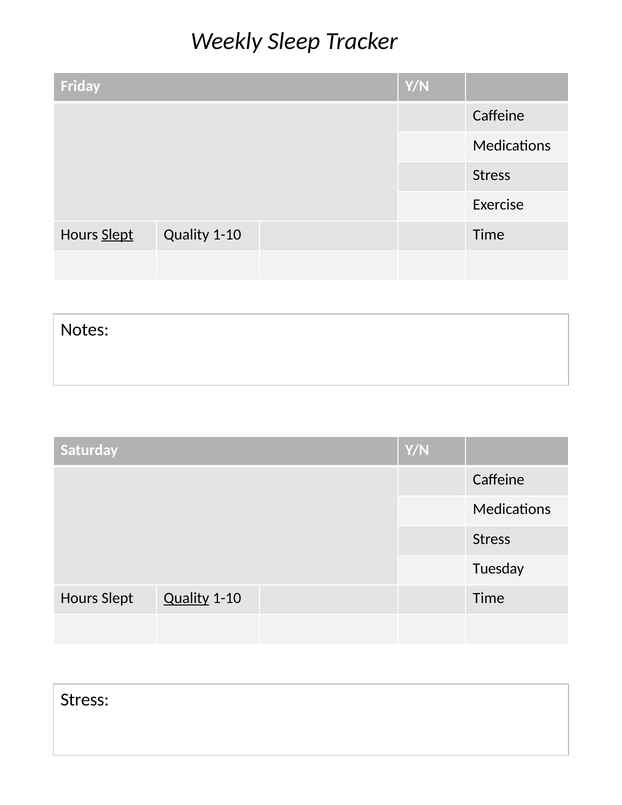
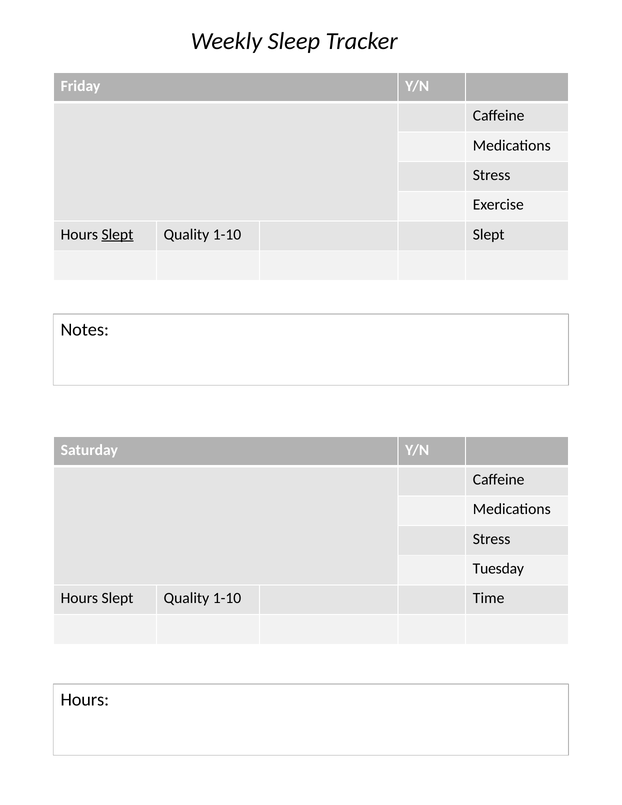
Time at (489, 234): Time -> Slept
Quality at (186, 598) underline: present -> none
Stress at (85, 700): Stress -> Hours
